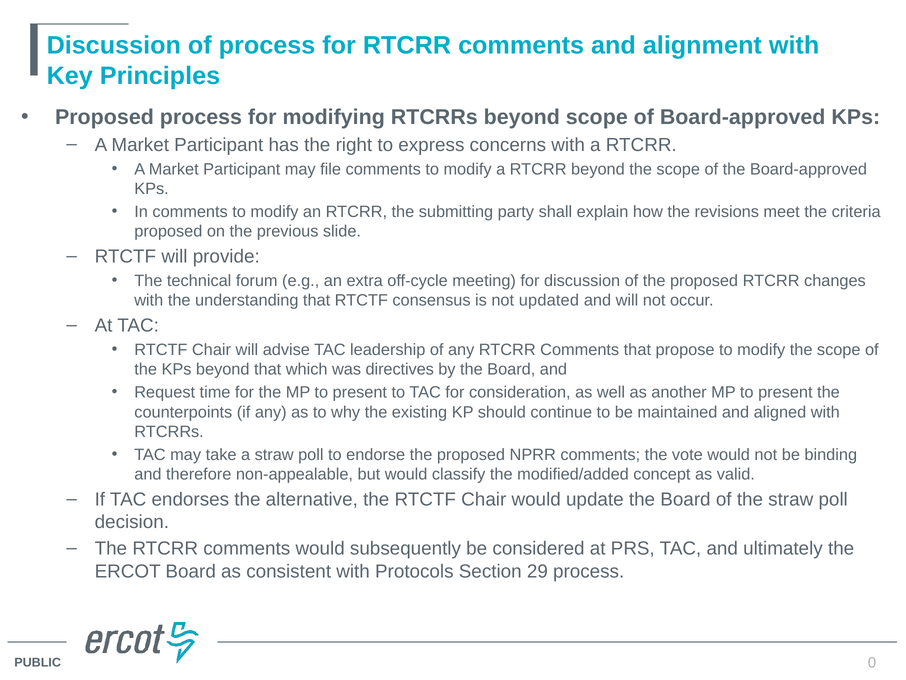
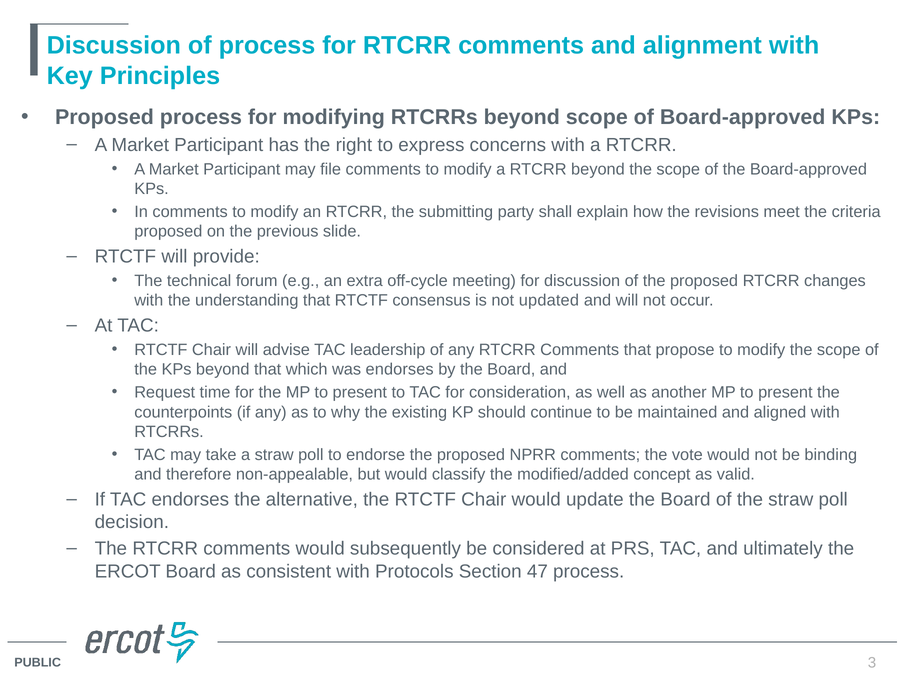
was directives: directives -> endorses
29: 29 -> 47
0: 0 -> 3
